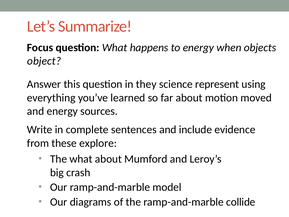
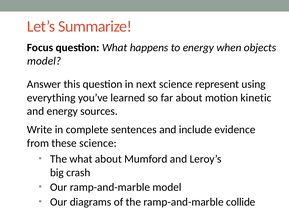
object at (44, 61): object -> model
they: they -> next
moved: moved -> kinetic
these explore: explore -> science
